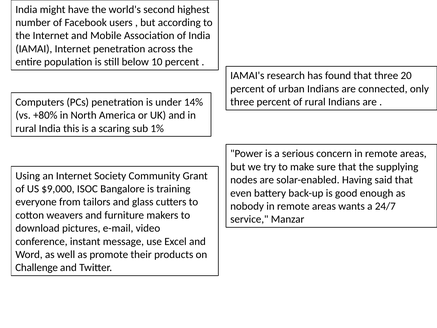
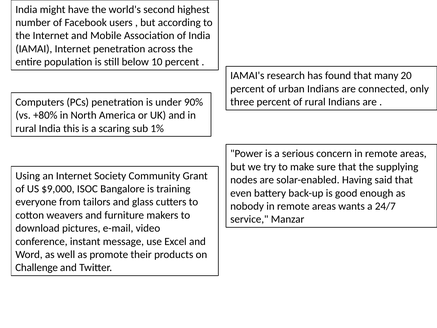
that three: three -> many
14%: 14% -> 90%
